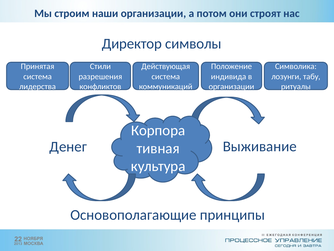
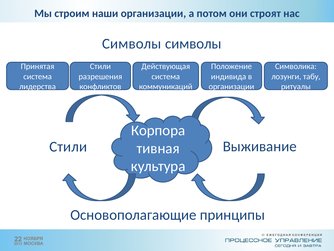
Директор at (132, 44): Директор -> Символы
Денег at (68, 146): Денег -> Стили
